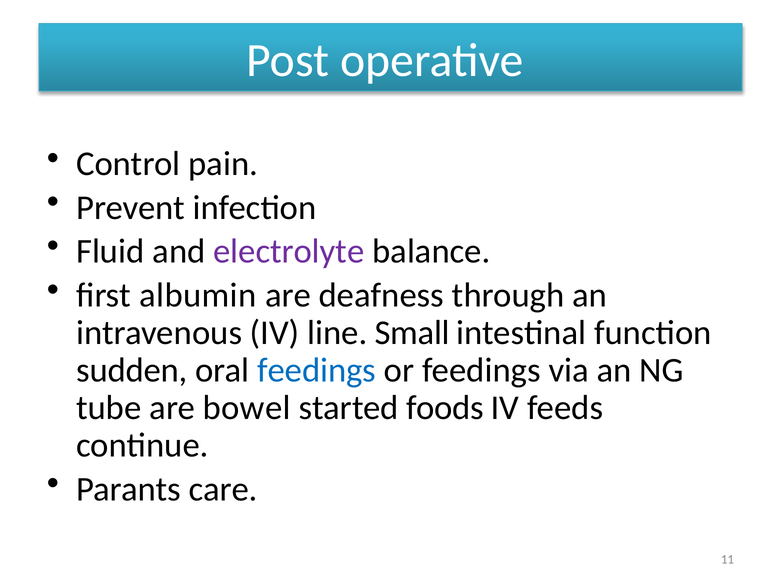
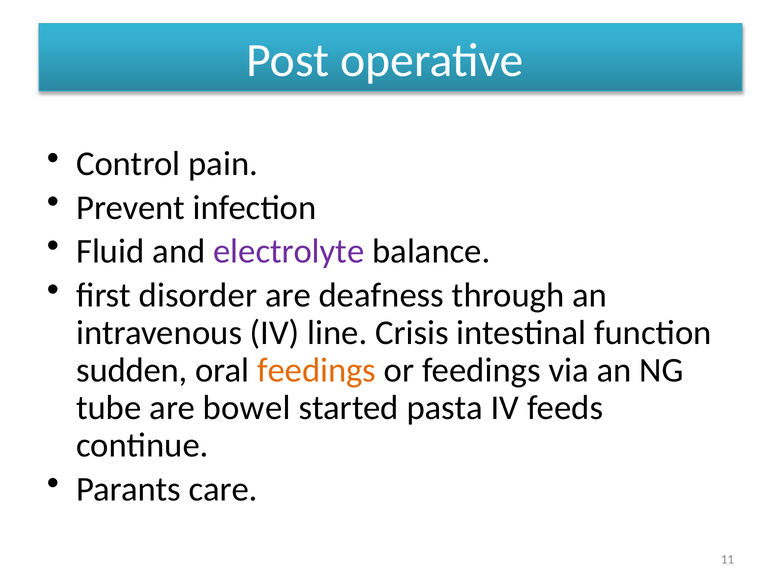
albumin: albumin -> disorder
Small: Small -> Crisis
feedings at (317, 370) colour: blue -> orange
foods: foods -> pasta
